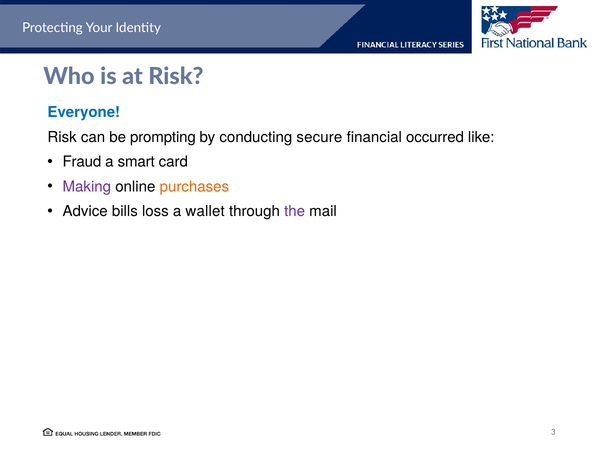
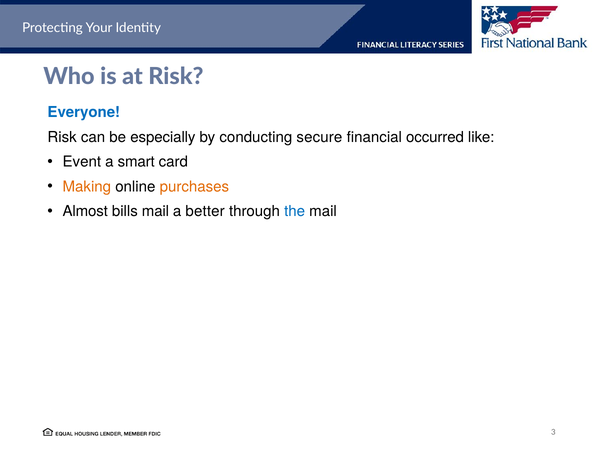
prompting: prompting -> especially
Fraud: Fraud -> Event
Making colour: purple -> orange
Advice: Advice -> Almost
bills loss: loss -> mail
wallet: wallet -> better
the colour: purple -> blue
